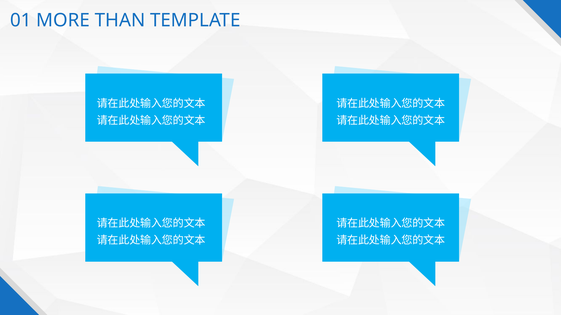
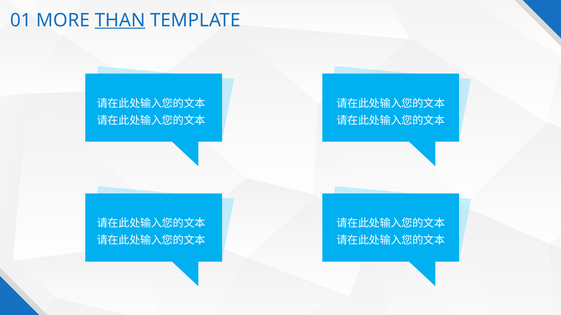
THAN underline: none -> present
